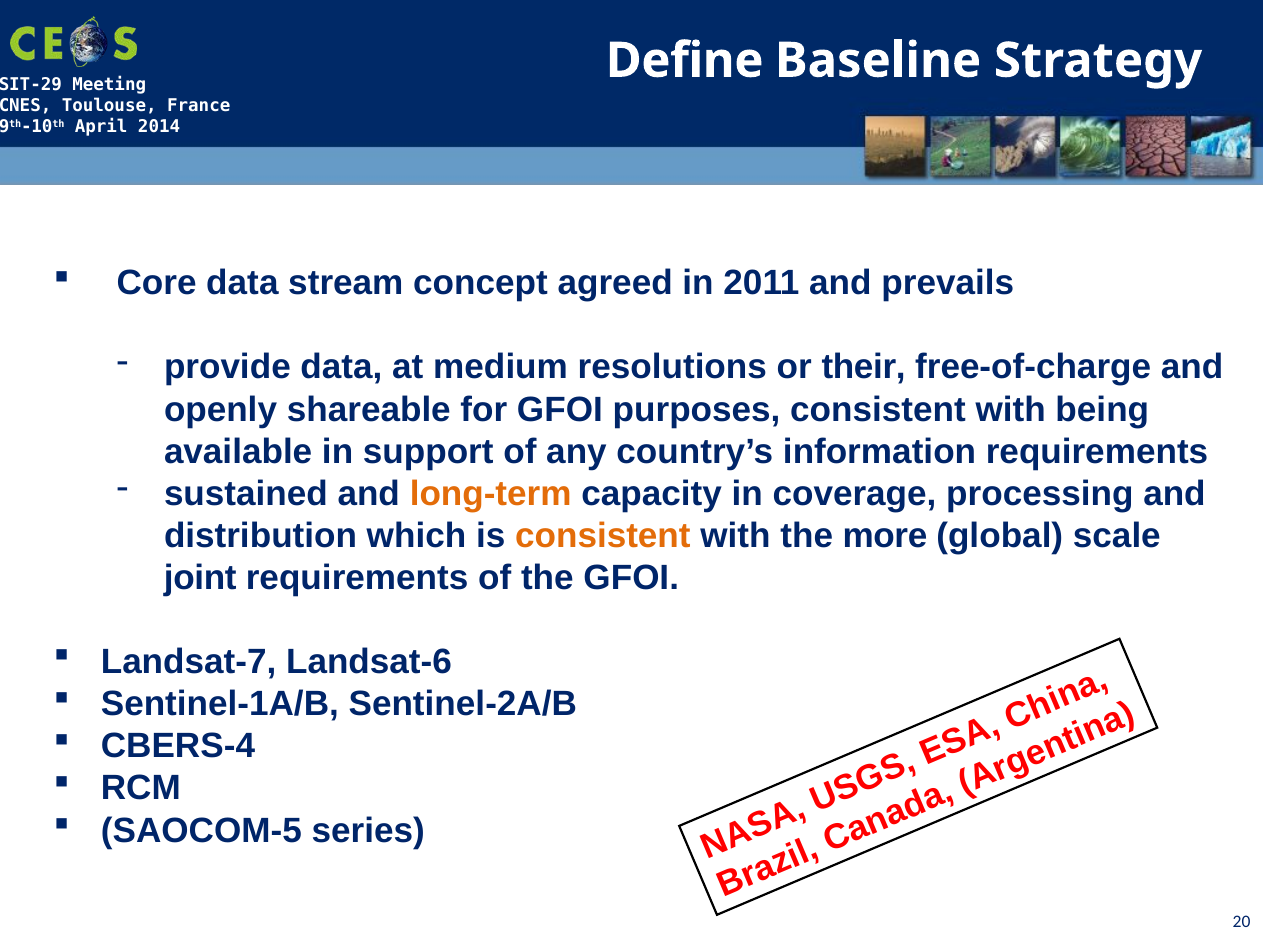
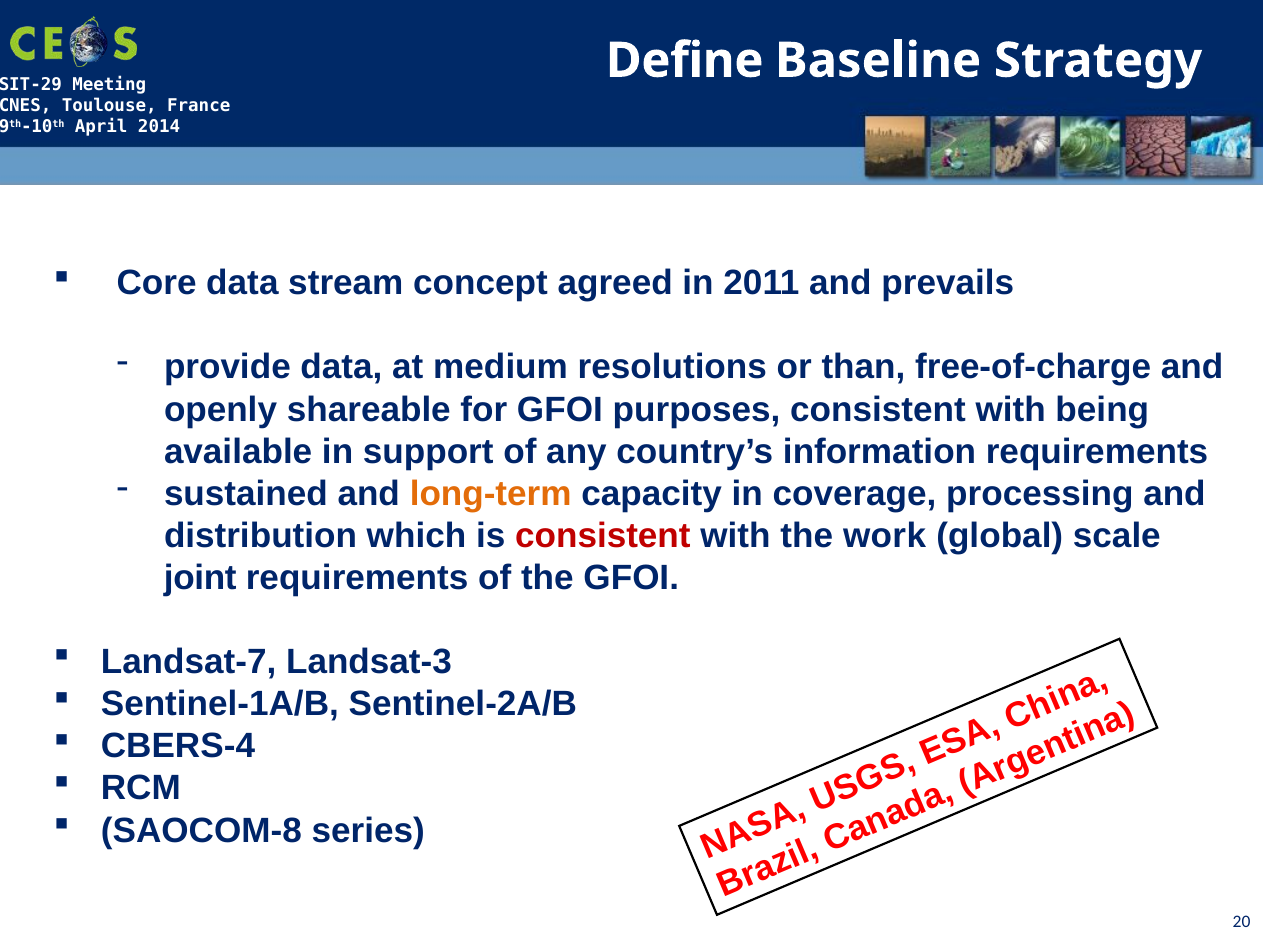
their: their -> than
consistent at (603, 536) colour: orange -> red
more: more -> work
Landsat-6: Landsat-6 -> Landsat-3
SAOCOM-5: SAOCOM-5 -> SAOCOM-8
